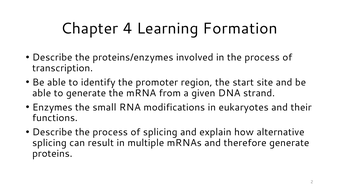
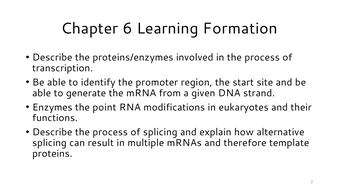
4: 4 -> 6
small: small -> point
therefore generate: generate -> template
